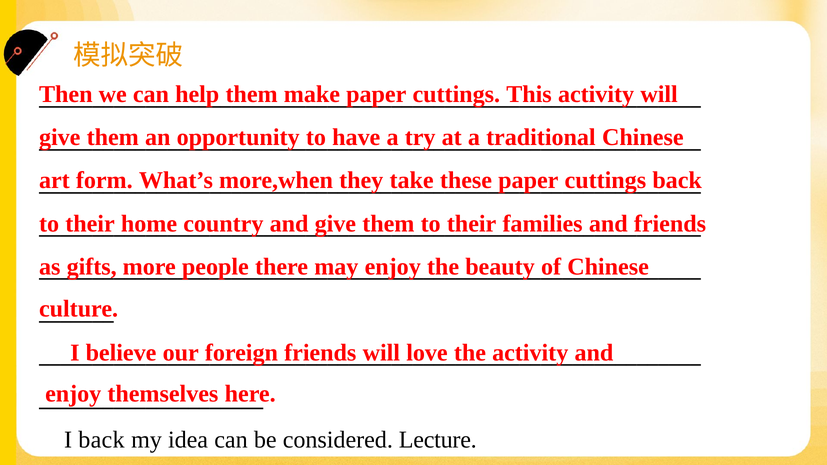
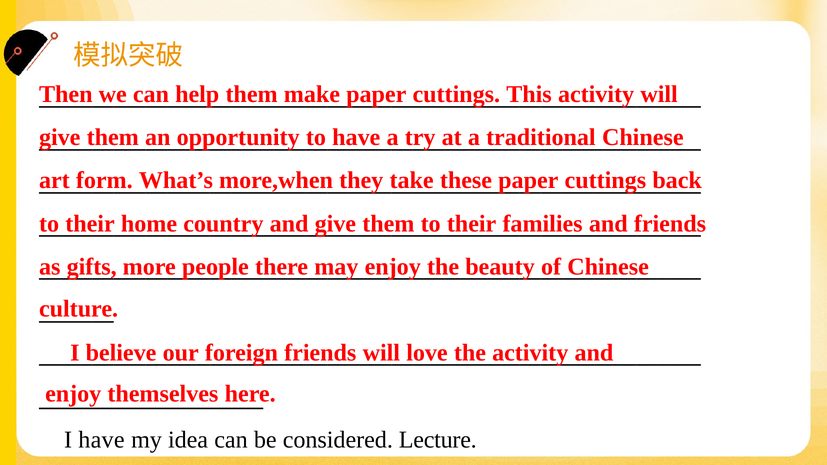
I back: back -> have
